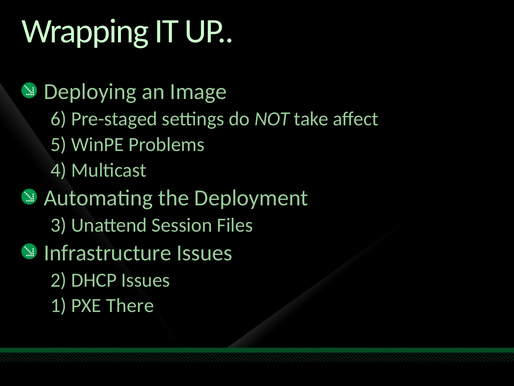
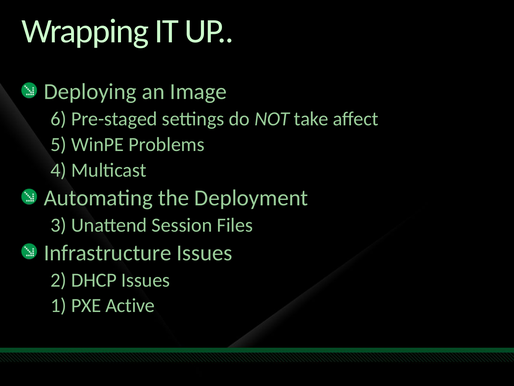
There: There -> Active
